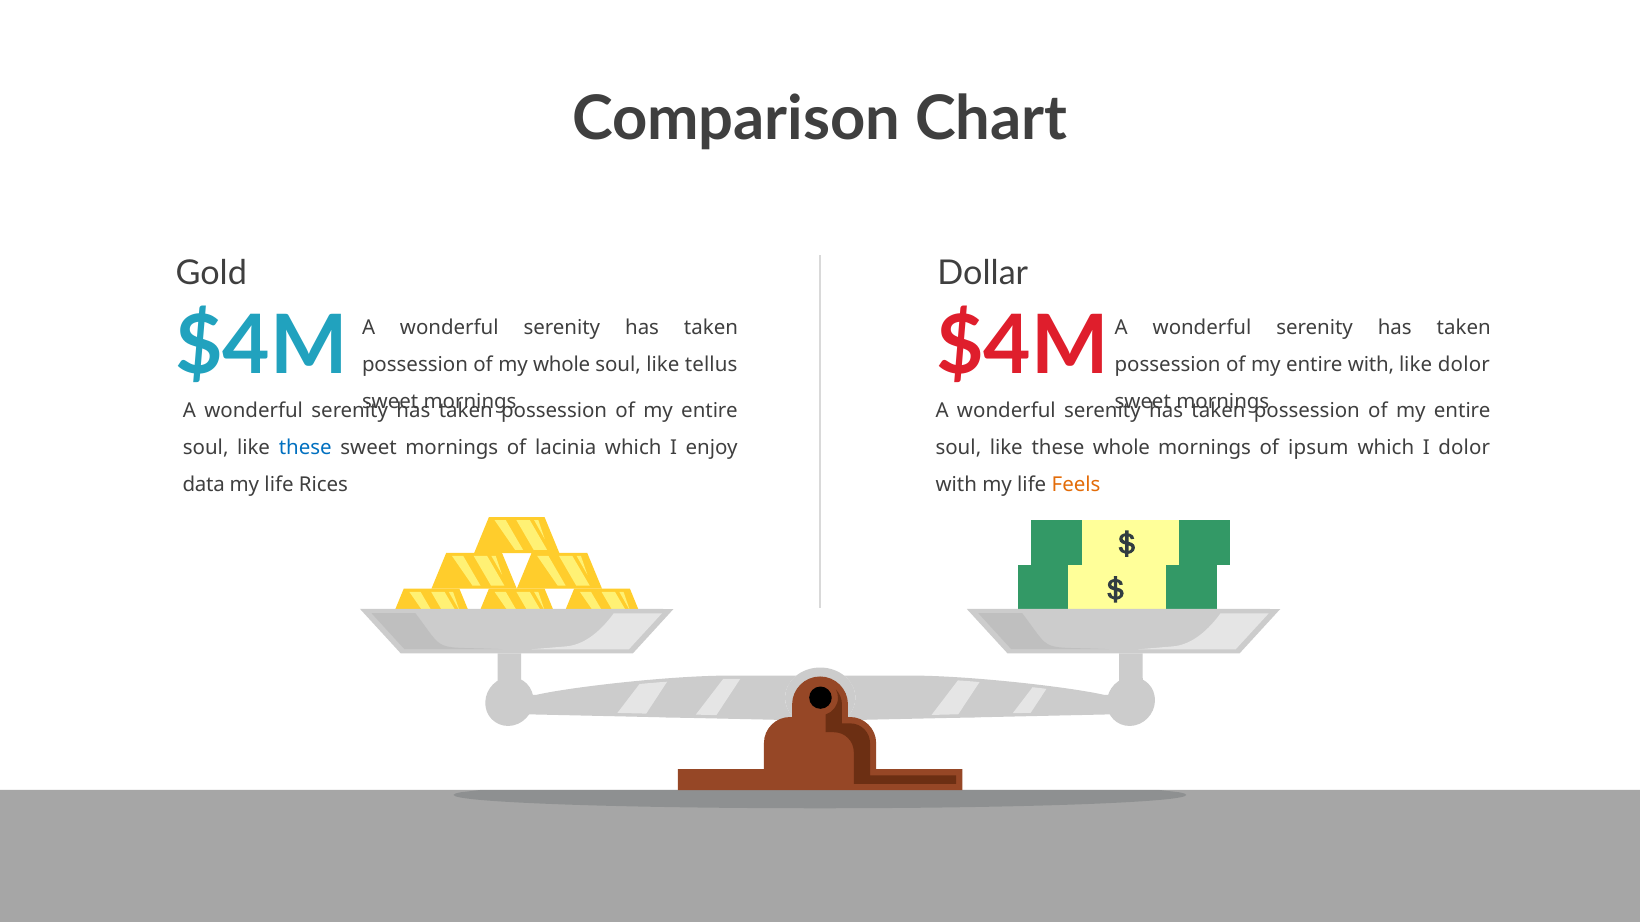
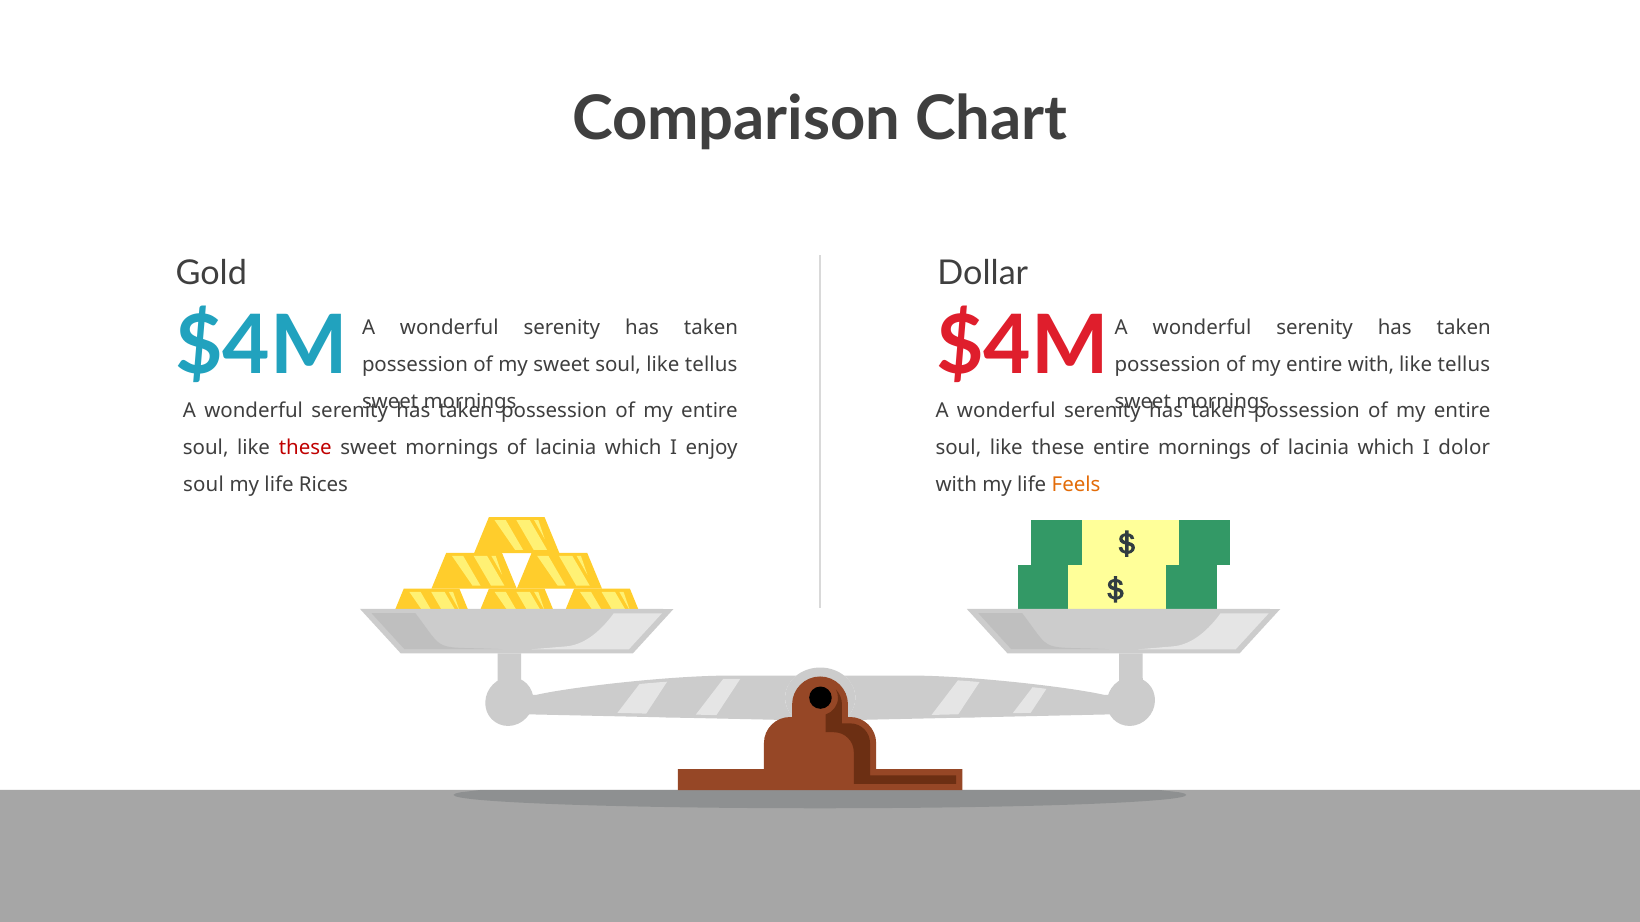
my whole: whole -> sweet
dolor at (1464, 365): dolor -> tellus
these at (305, 448) colour: blue -> red
these whole: whole -> entire
ipsum at (1318, 448): ipsum -> lacinia
data at (204, 485): data -> soul
